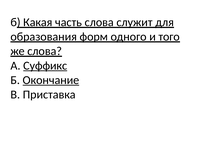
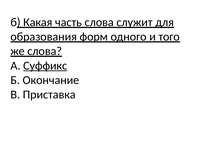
Окончание underline: present -> none
